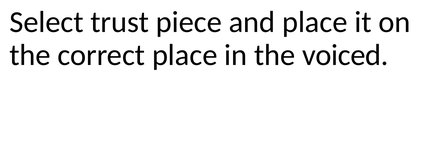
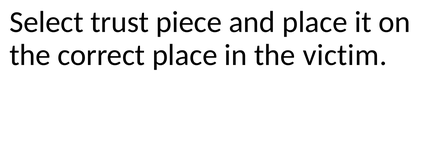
voiced: voiced -> victim
